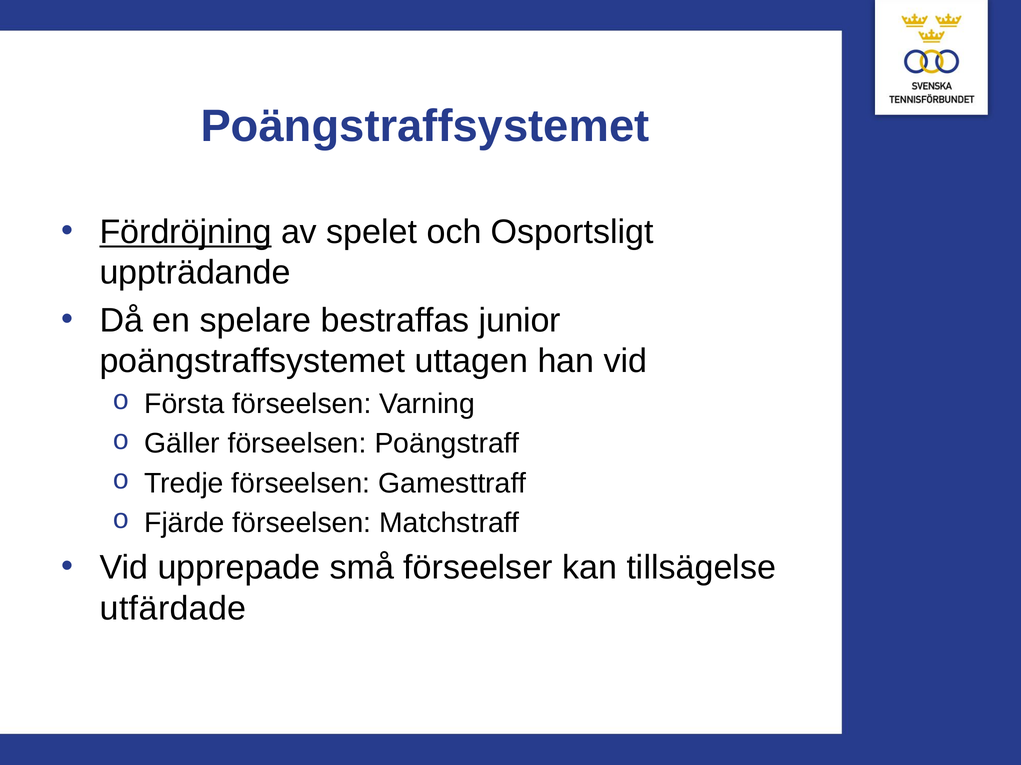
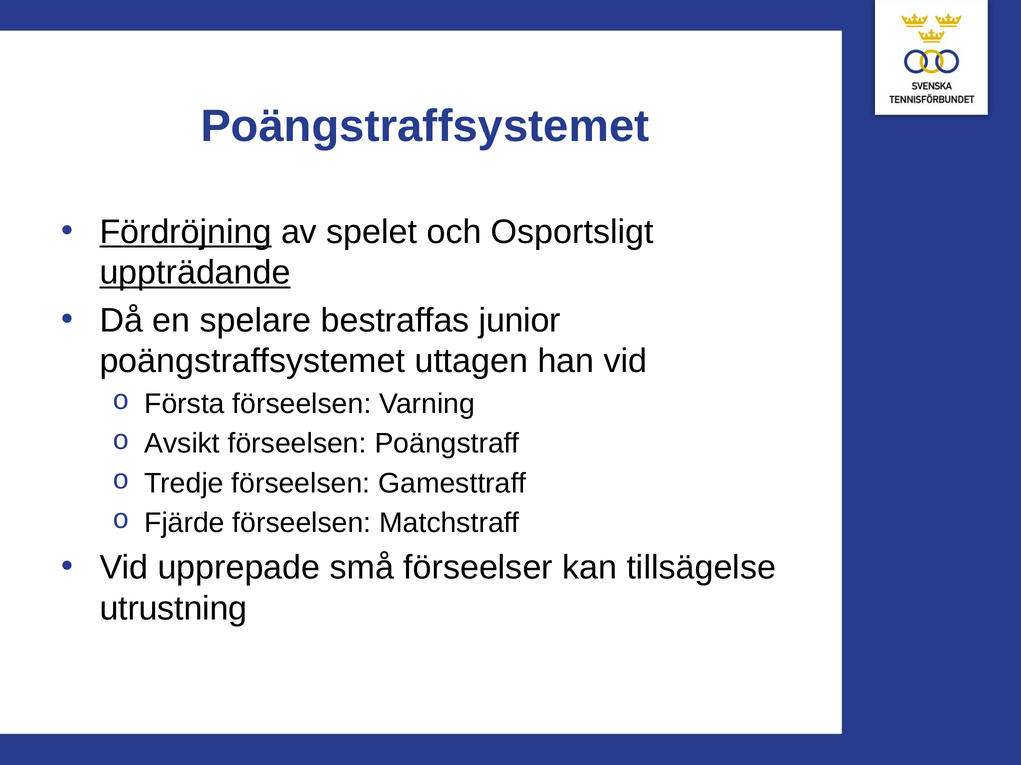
uppträdande underline: none -> present
Gäller: Gäller -> Avsikt
utfärdade: utfärdade -> utrustning
